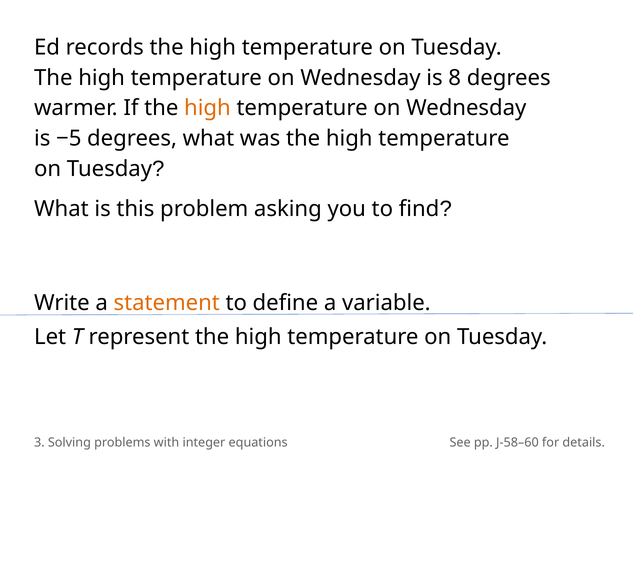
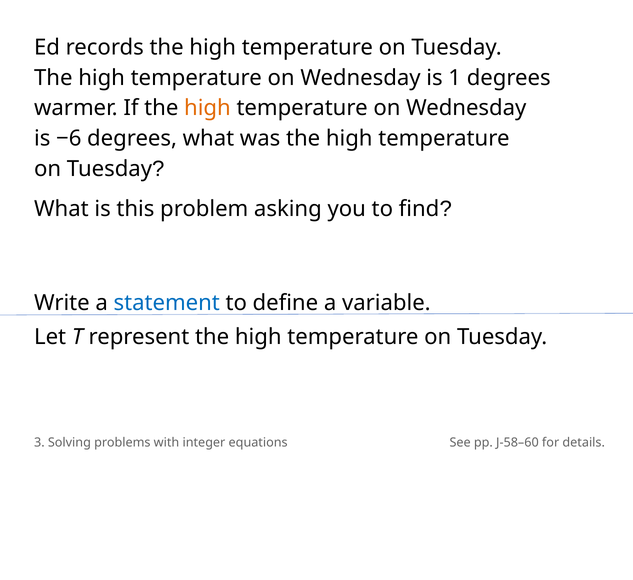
8: 8 -> 1
−5: −5 -> −6
statement colour: orange -> blue
